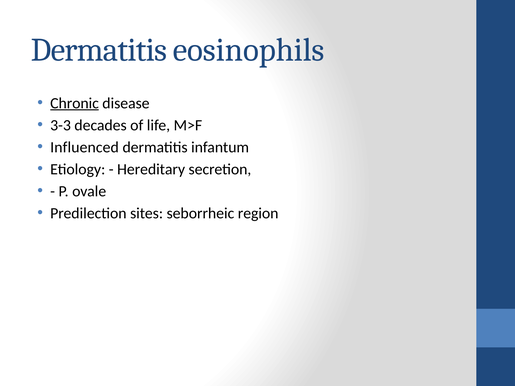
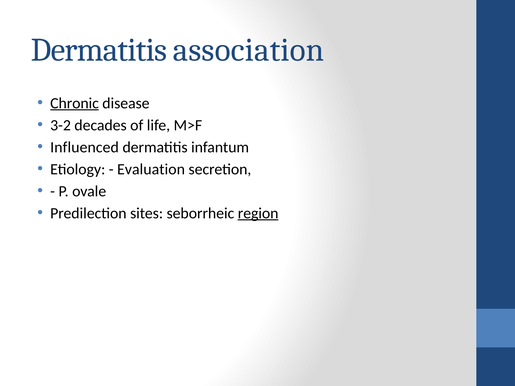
eosinophils: eosinophils -> association
3-3: 3-3 -> 3-2
Hereditary: Hereditary -> Evaluation
region underline: none -> present
